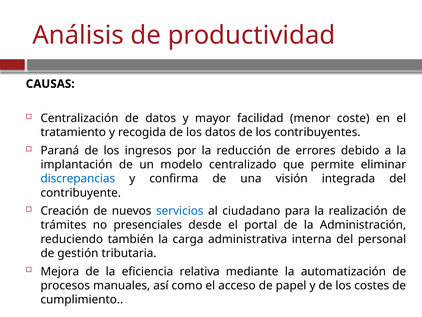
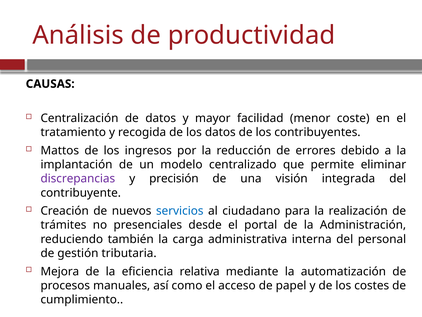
Paraná: Paraná -> Mattos
discrepancias colour: blue -> purple
confirma: confirma -> precisión
